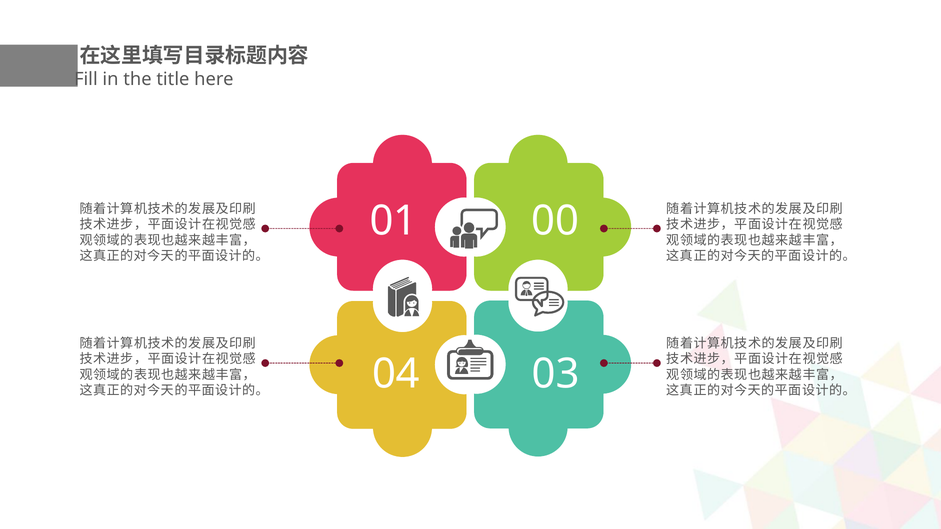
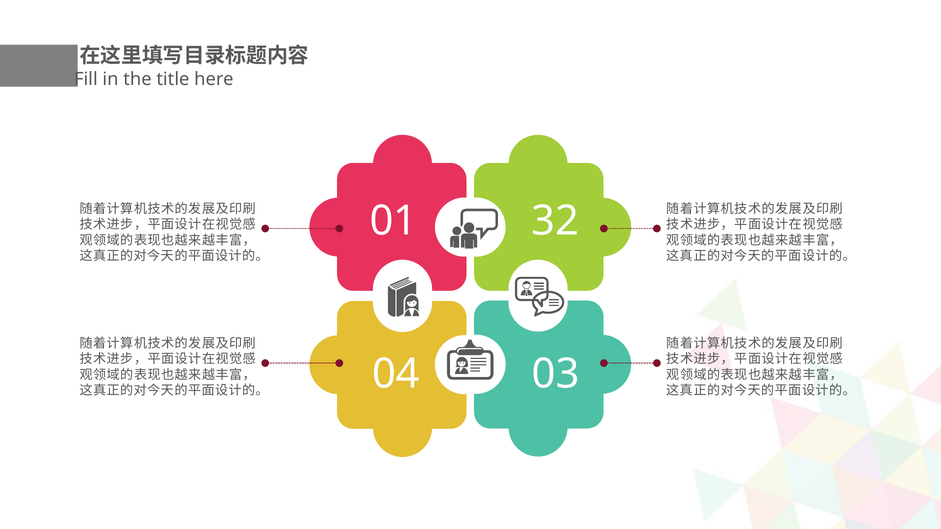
00: 00 -> 32
